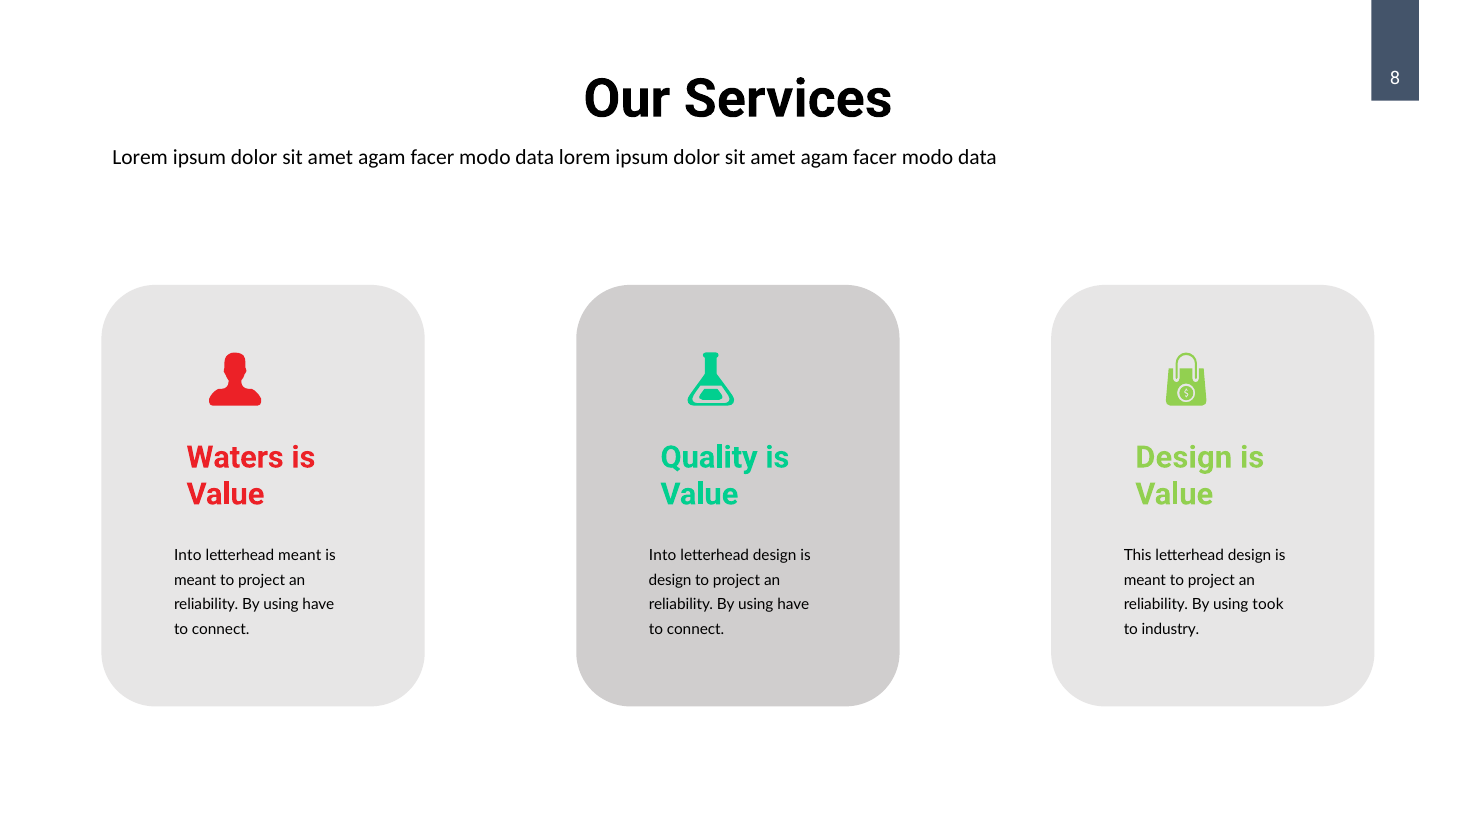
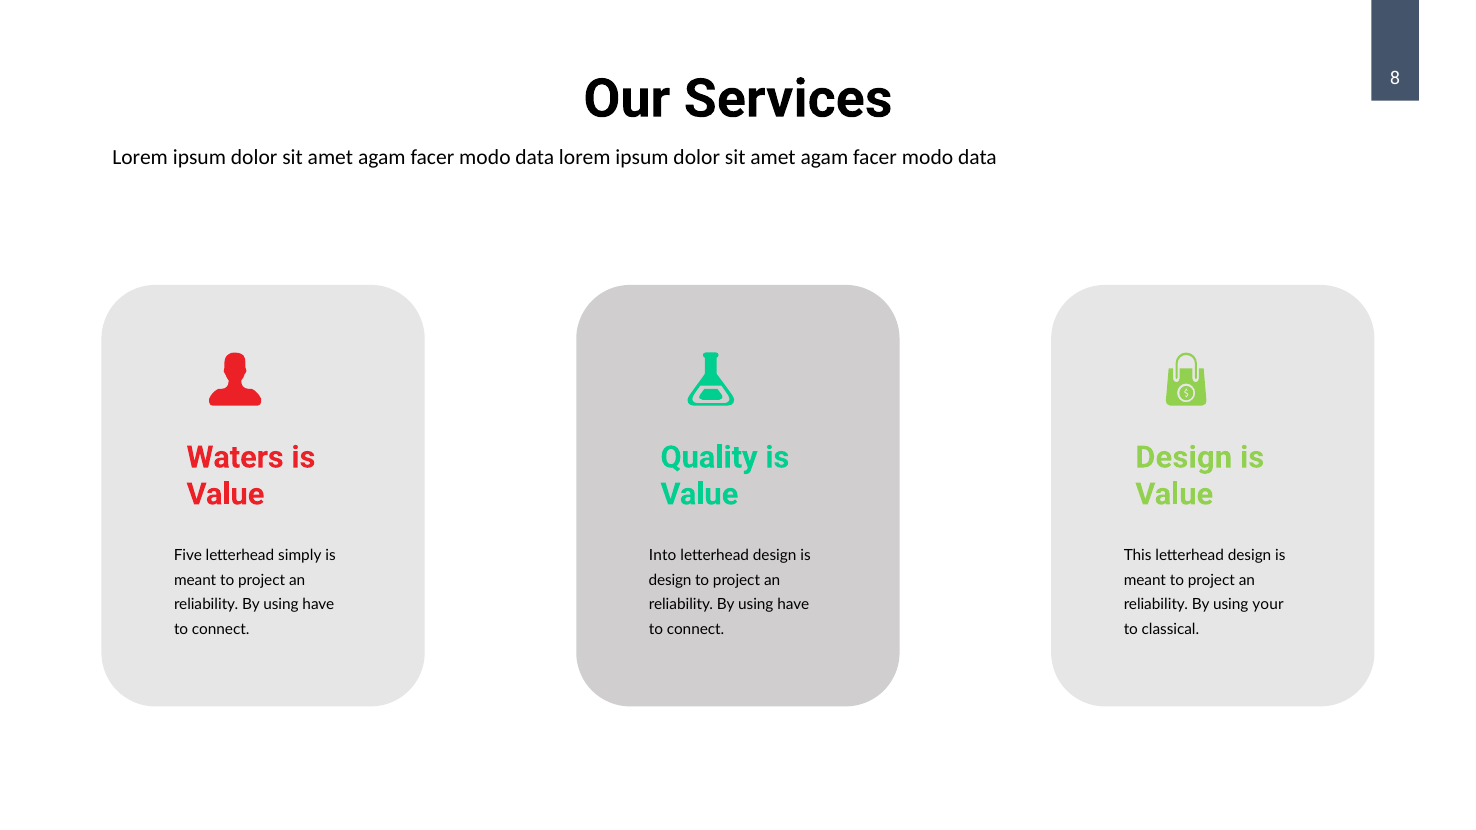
Into at (188, 556): Into -> Five
letterhead meant: meant -> simply
took: took -> your
industry: industry -> classical
